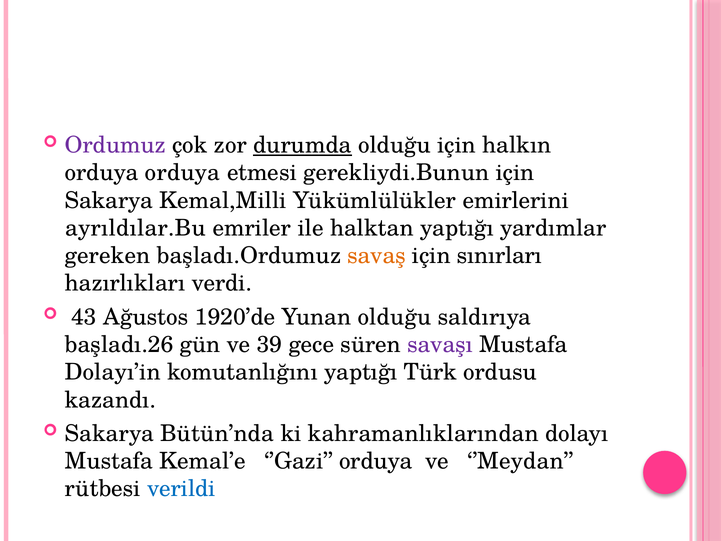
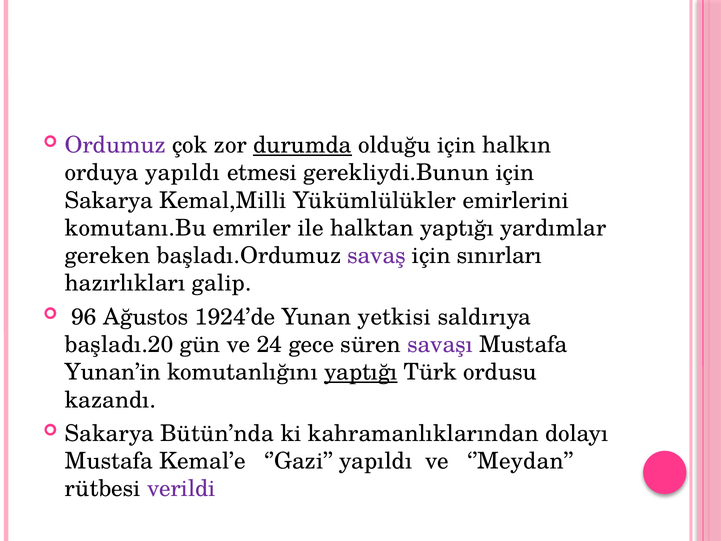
orduya orduya: orduya -> yapıldı
ayrıldılar.Bu: ayrıldılar.Bu -> komutanı.Bu
savaş colour: orange -> purple
verdi: verdi -> galip
43: 43 -> 96
1920’de: 1920’de -> 1924’de
Yunan olduğu: olduğu -> yetkisi
başladı.26: başladı.26 -> başladı.20
39: 39 -> 24
Dolayı’in: Dolayı’in -> Yunan’in
yaptığı at (361, 372) underline: none -> present
’Gazi orduya: orduya -> yapıldı
verildi colour: blue -> purple
